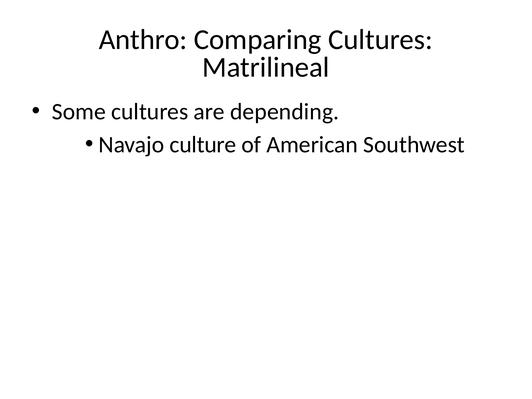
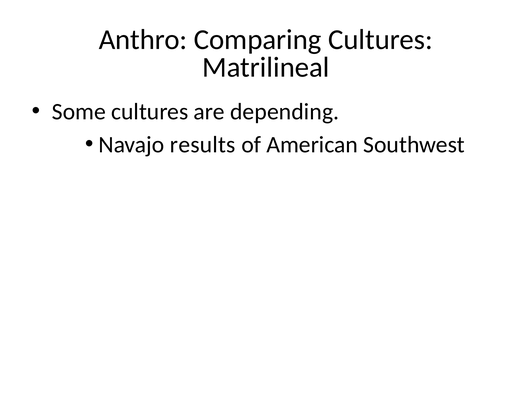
culture: culture -> results
